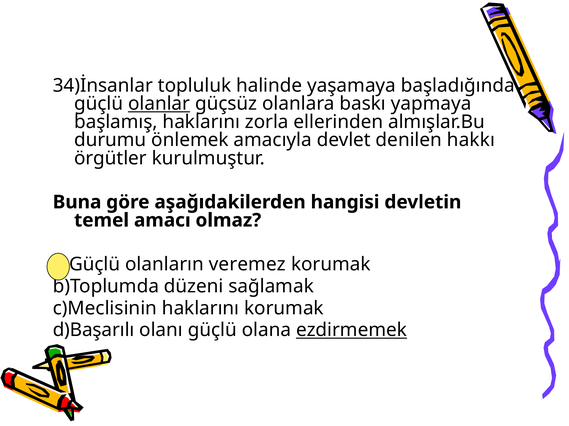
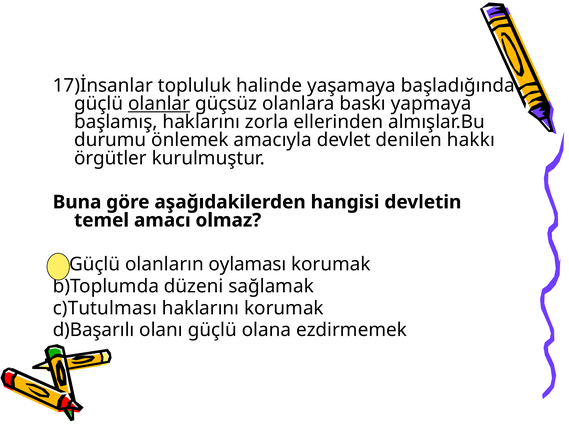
34)İnsanlar: 34)İnsanlar -> 17)İnsanlar
veremez: veremez -> oylaması
c)Meclisinin: c)Meclisinin -> c)Tutulması
ezdirmemek underline: present -> none
